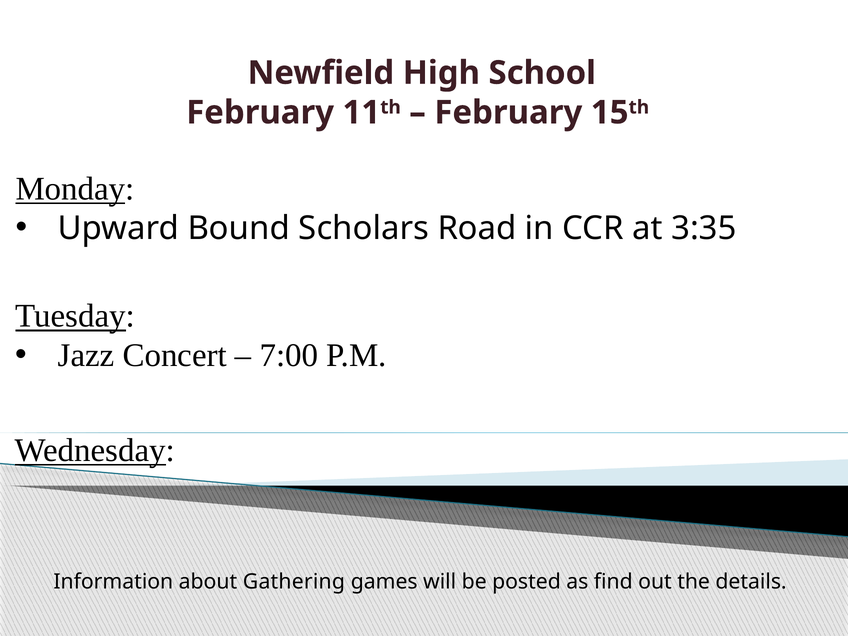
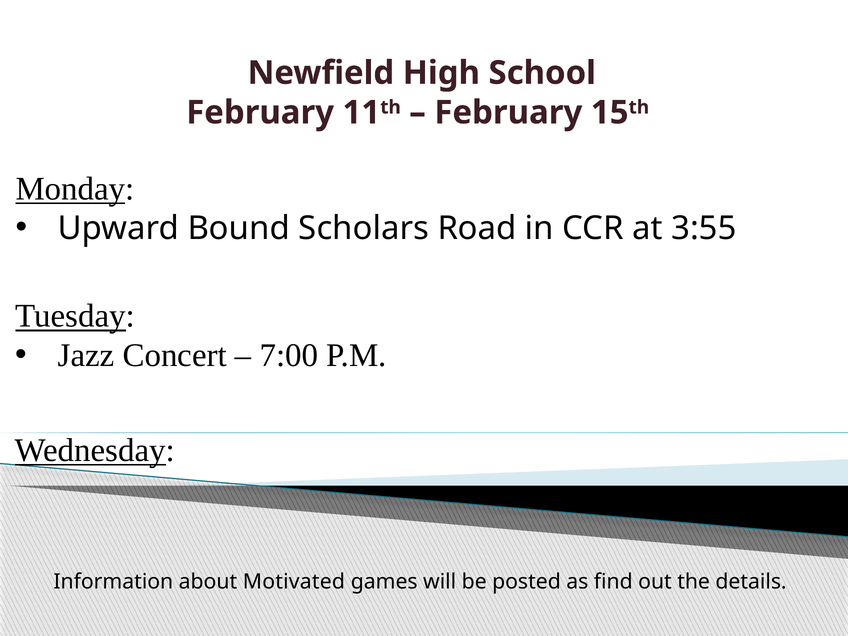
3:35: 3:35 -> 3:55
Gathering: Gathering -> Motivated
